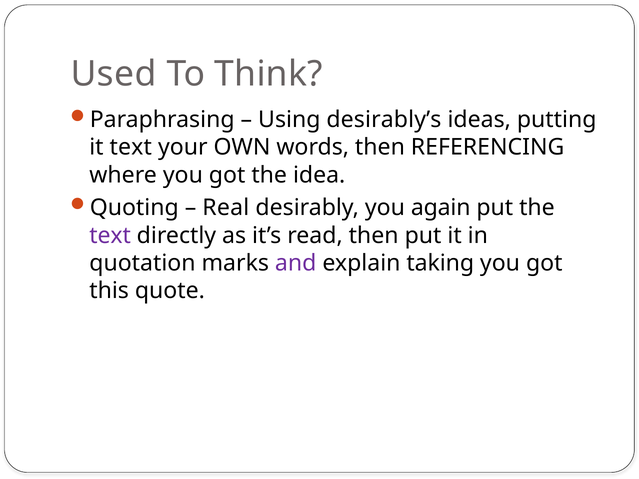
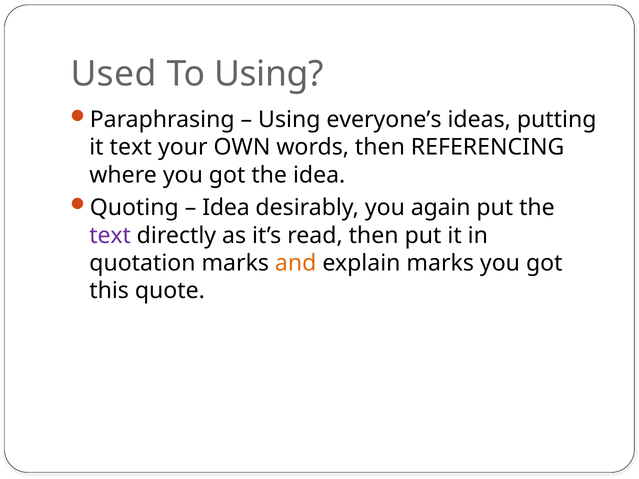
To Think: Think -> Using
desirably’s: desirably’s -> everyone’s
Real at (226, 208): Real -> Idea
and colour: purple -> orange
explain taking: taking -> marks
